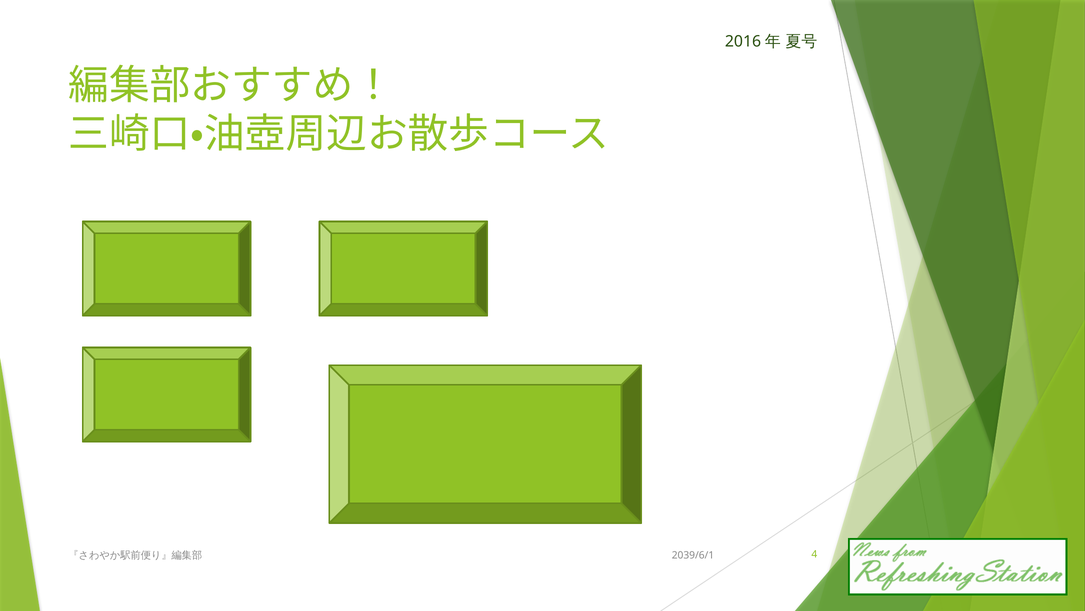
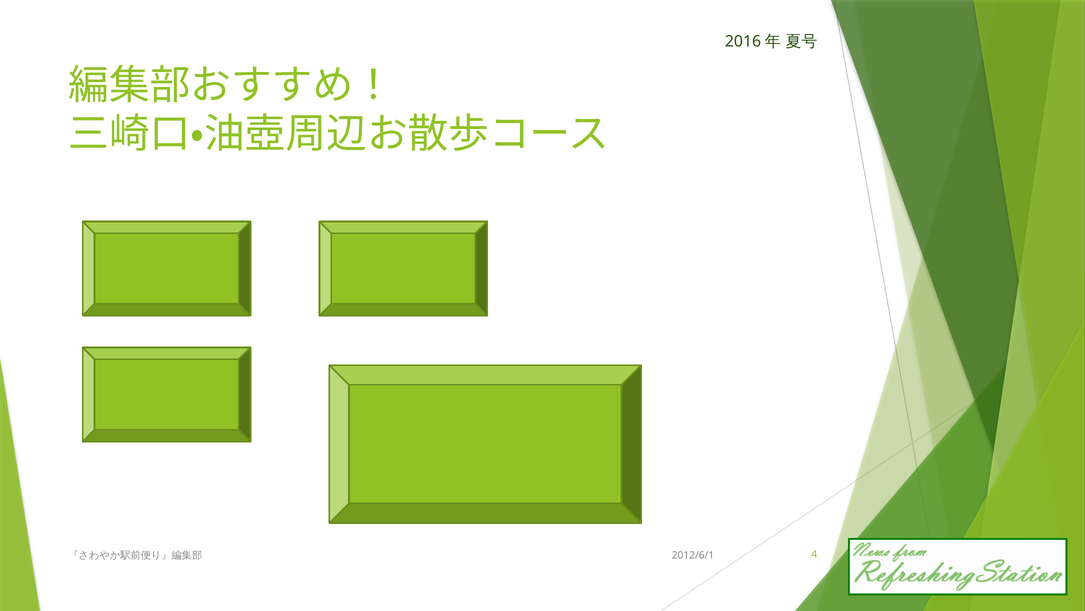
2039/6/1: 2039/6/1 -> 2012/6/1
